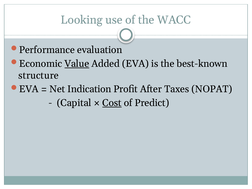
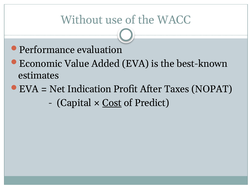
Looking: Looking -> Without
Value underline: present -> none
structure: structure -> estimates
